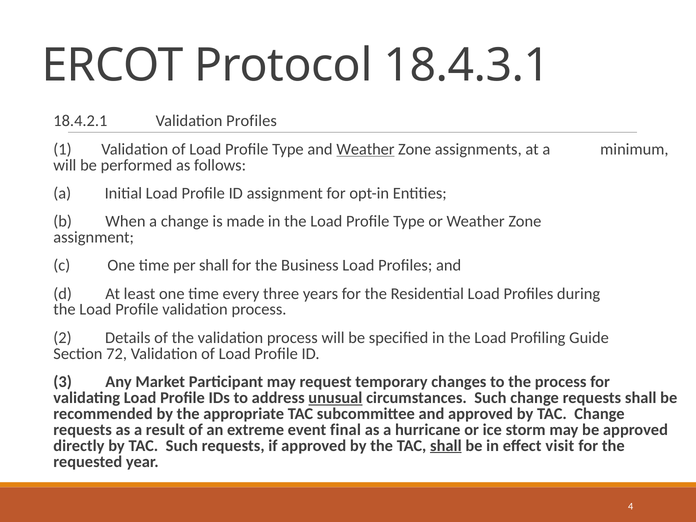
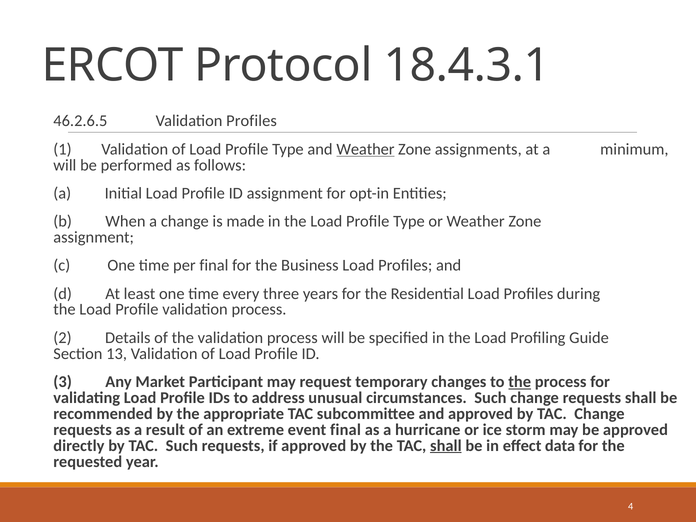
18.4.2.1: 18.4.2.1 -> 46.2.6.5
per shall: shall -> final
72: 72 -> 13
the at (520, 382) underline: none -> present
unusual underline: present -> none
visit: visit -> data
